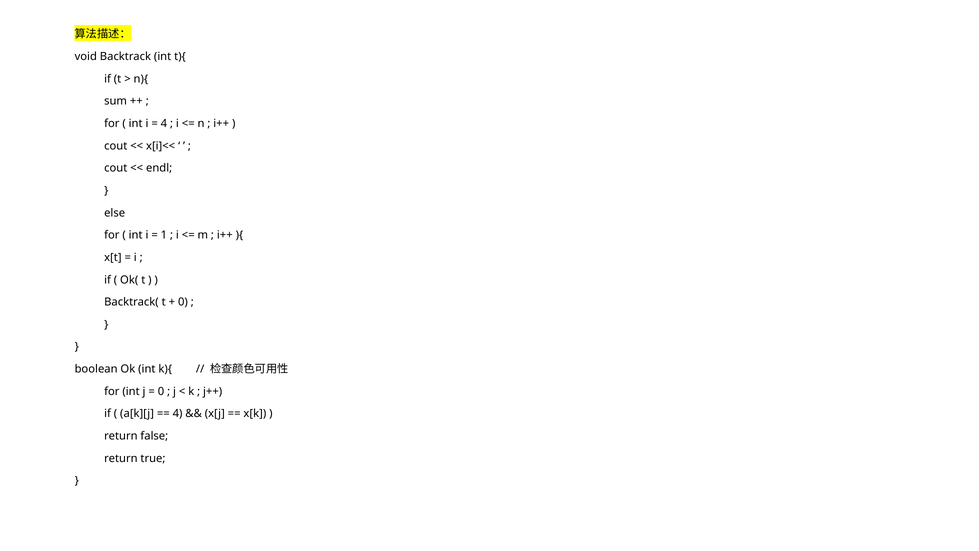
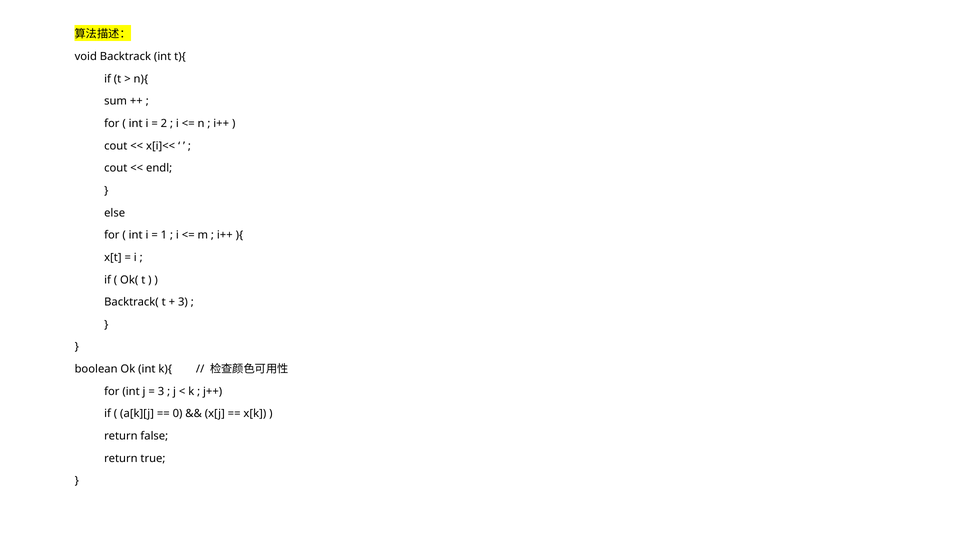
4 at (164, 123): 4 -> 2
0 at (183, 302): 0 -> 3
0 at (161, 391): 0 -> 3
4 at (178, 414): 4 -> 0
